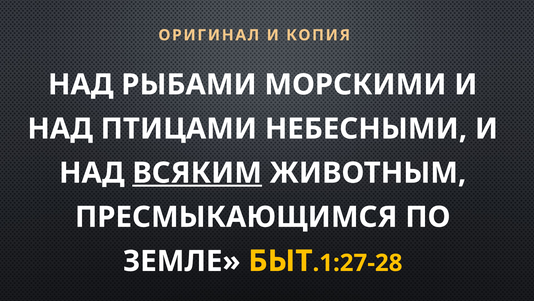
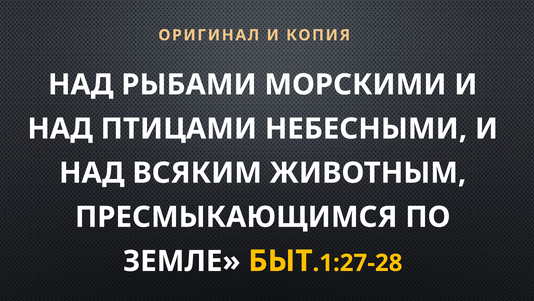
ВСЯКИМ underline: present -> none
